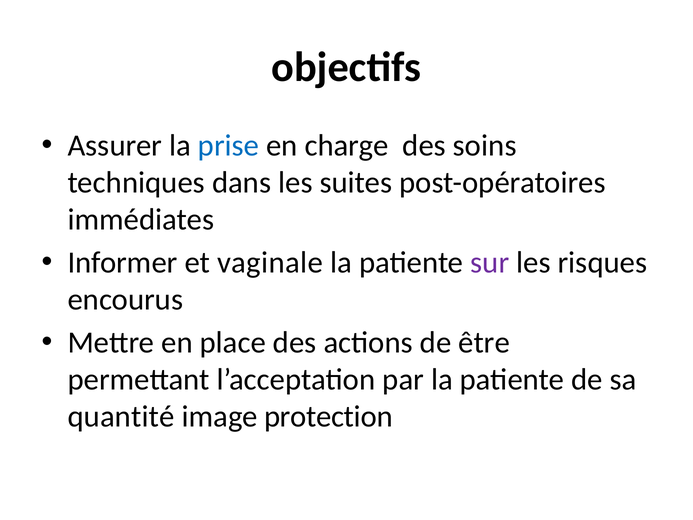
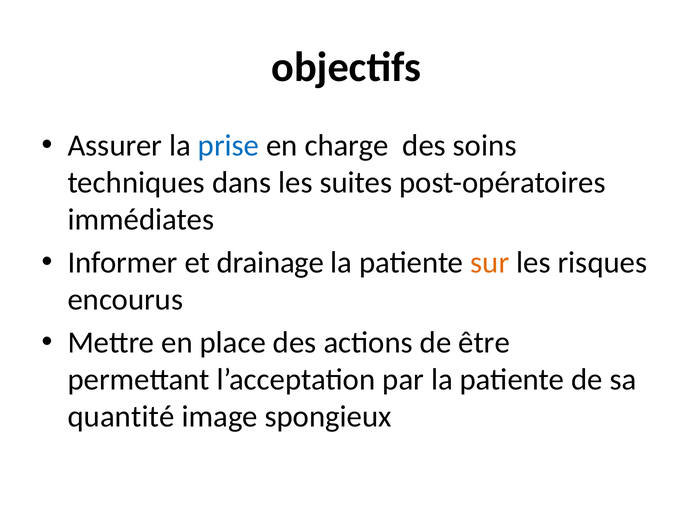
vaginale: vaginale -> drainage
sur colour: purple -> orange
protection: protection -> spongieux
